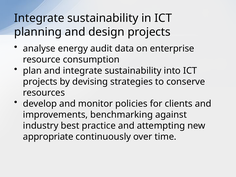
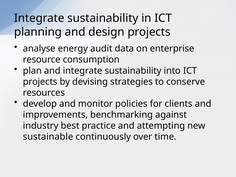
appropriate: appropriate -> sustainable
